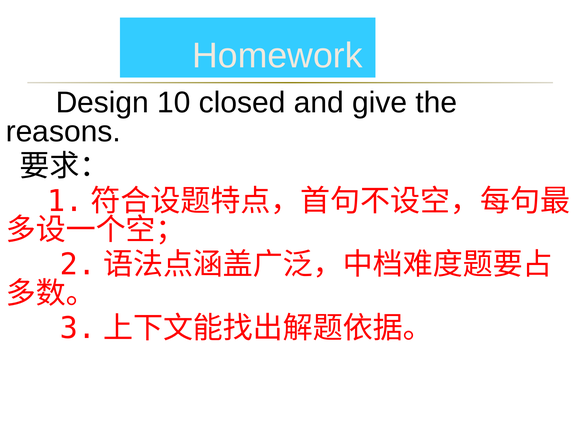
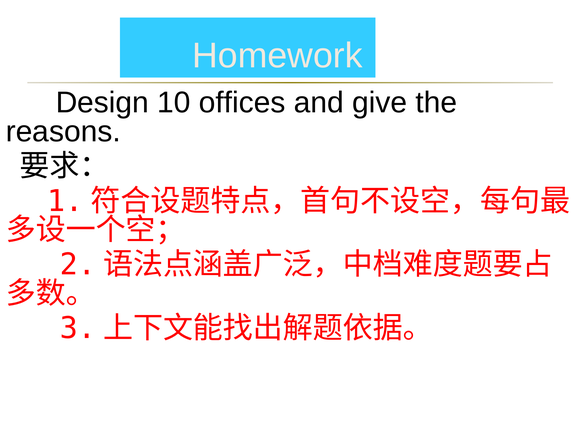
closed: closed -> offices
